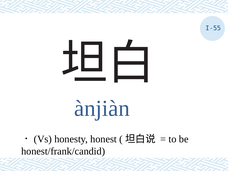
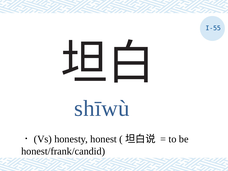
ànjiàn: ànjiàn -> shīwù
